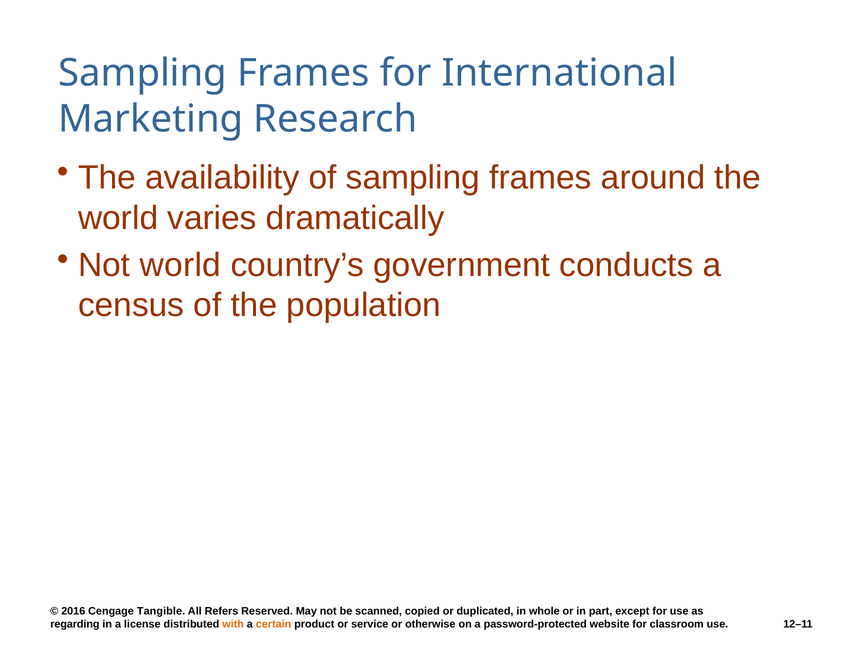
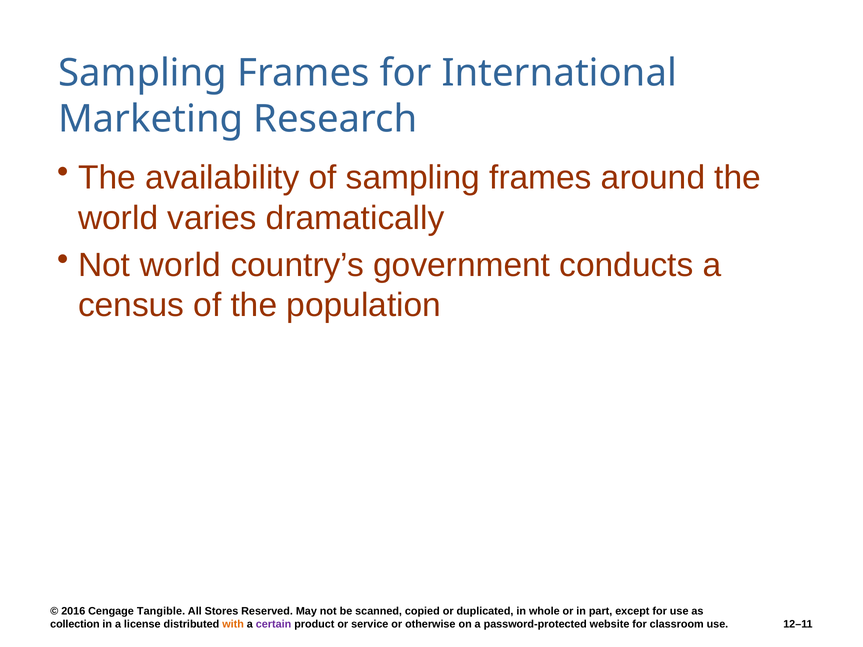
Refers: Refers -> Stores
regarding: regarding -> collection
certain colour: orange -> purple
